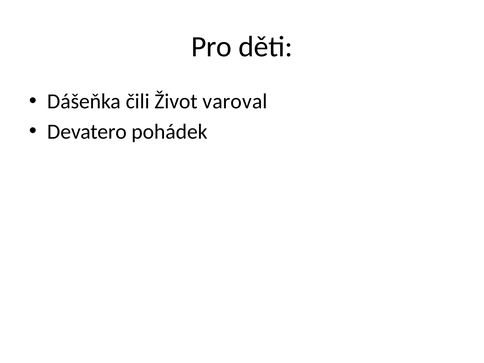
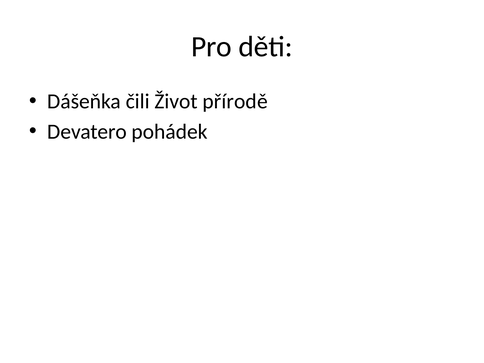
varoval: varoval -> přírodě
